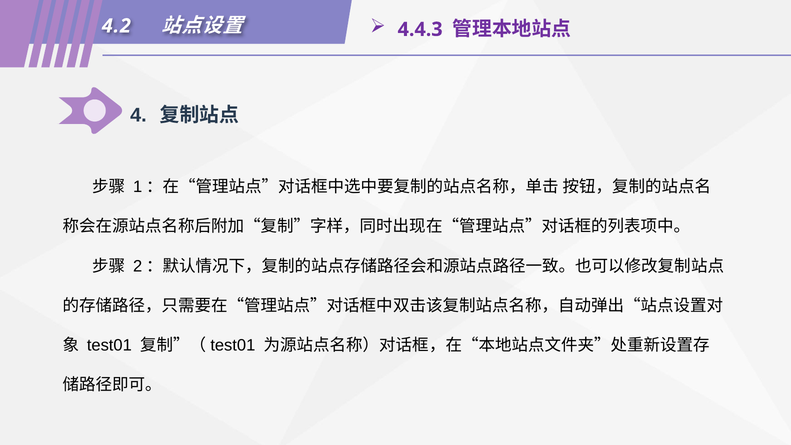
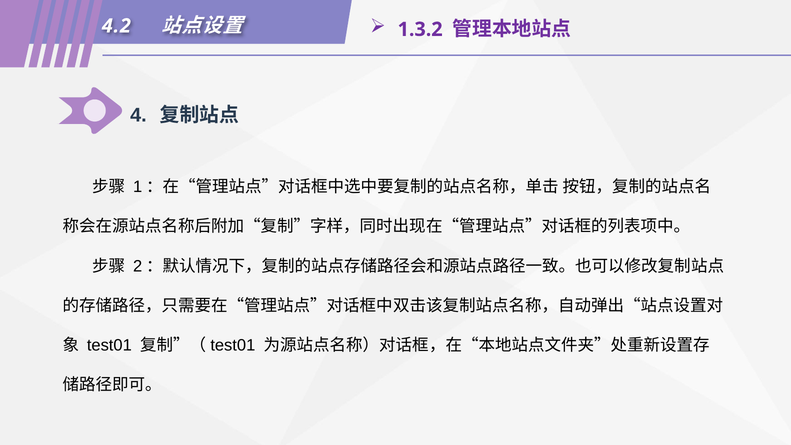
4.4.3: 4.4.3 -> 1.3.2
